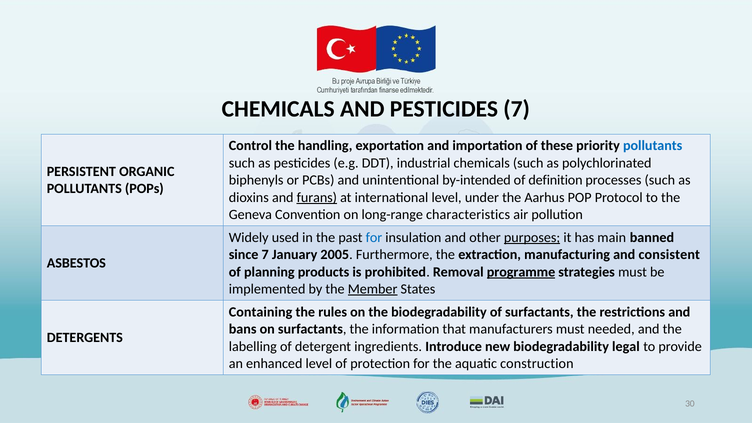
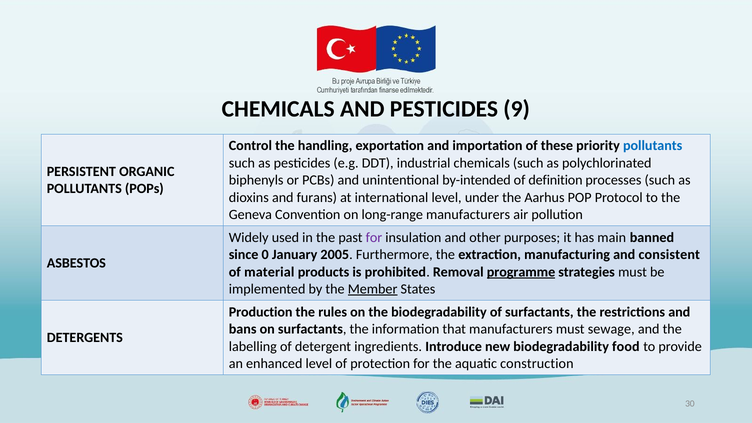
PESTICIDES 7: 7 -> 9
furans underline: present -> none
long-range characteristics: characteristics -> manufacturers
for at (374, 237) colour: blue -> purple
purposes underline: present -> none
since 7: 7 -> 0
planning: planning -> material
Containing: Containing -> Production
needed: needed -> sewage
legal: legal -> food
